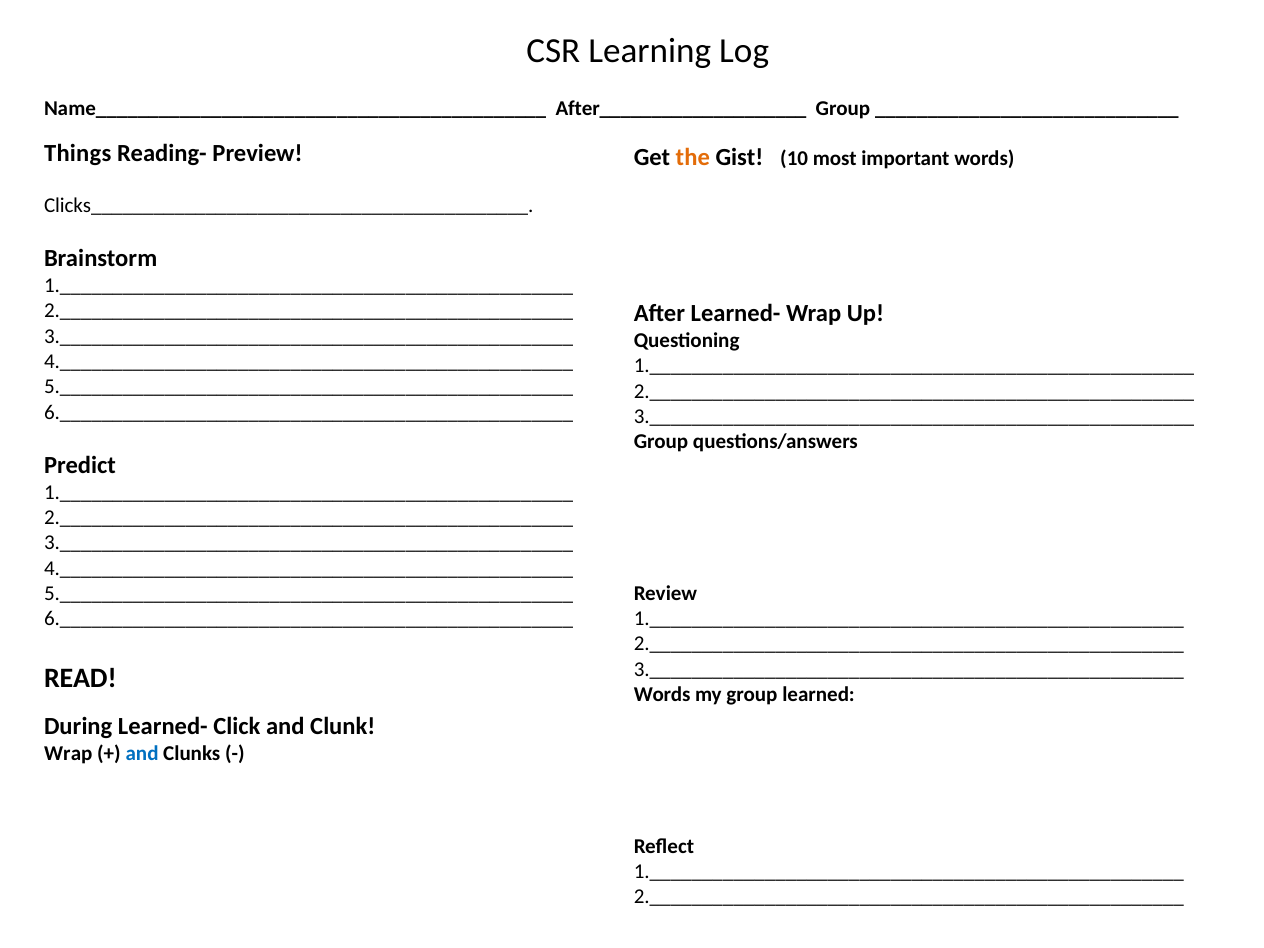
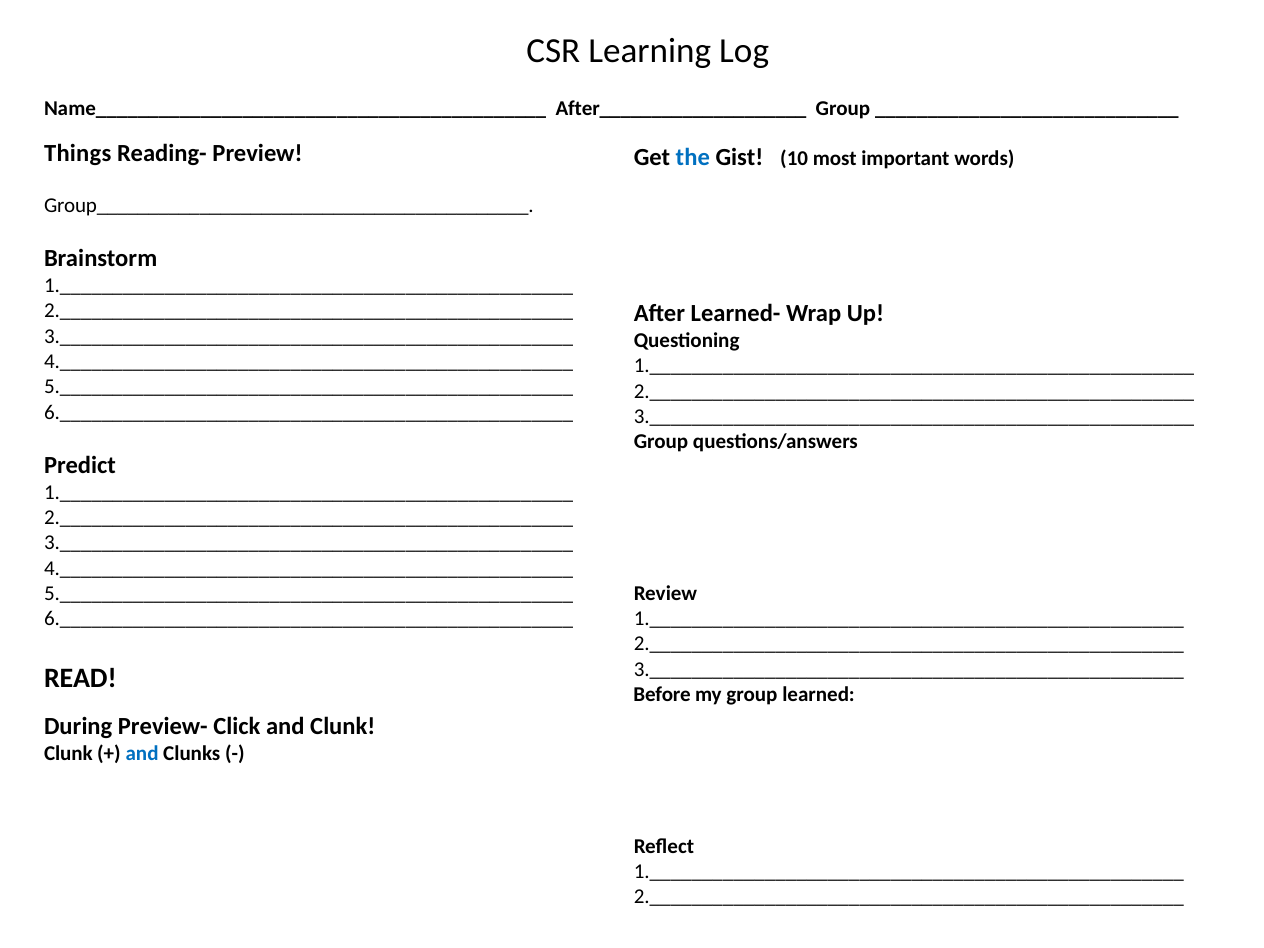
the colour: orange -> blue
Clicks__________________________________________: Clicks__________________________________________ -> Group__________________________________________
Words at (662, 694): Words -> Before
During Learned-: Learned- -> Preview-
Wrap at (68, 753): Wrap -> Clunk
